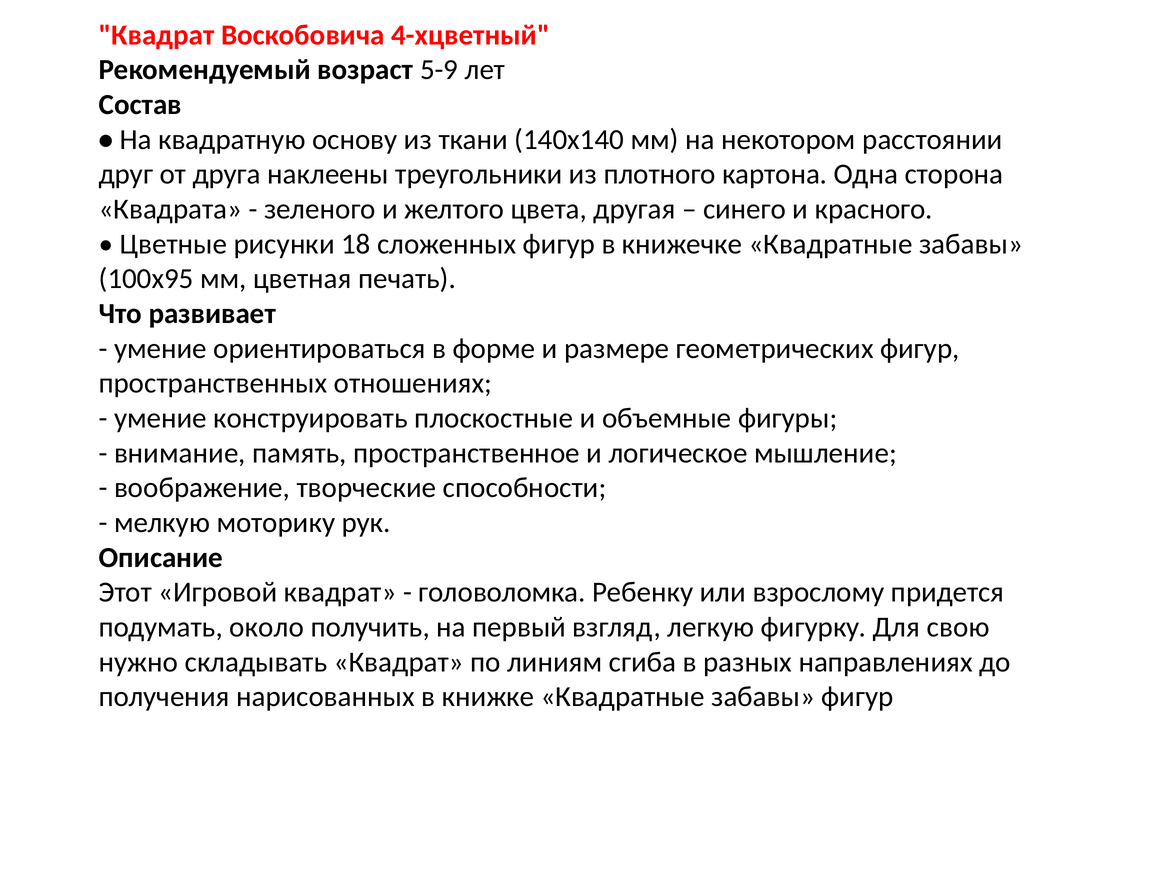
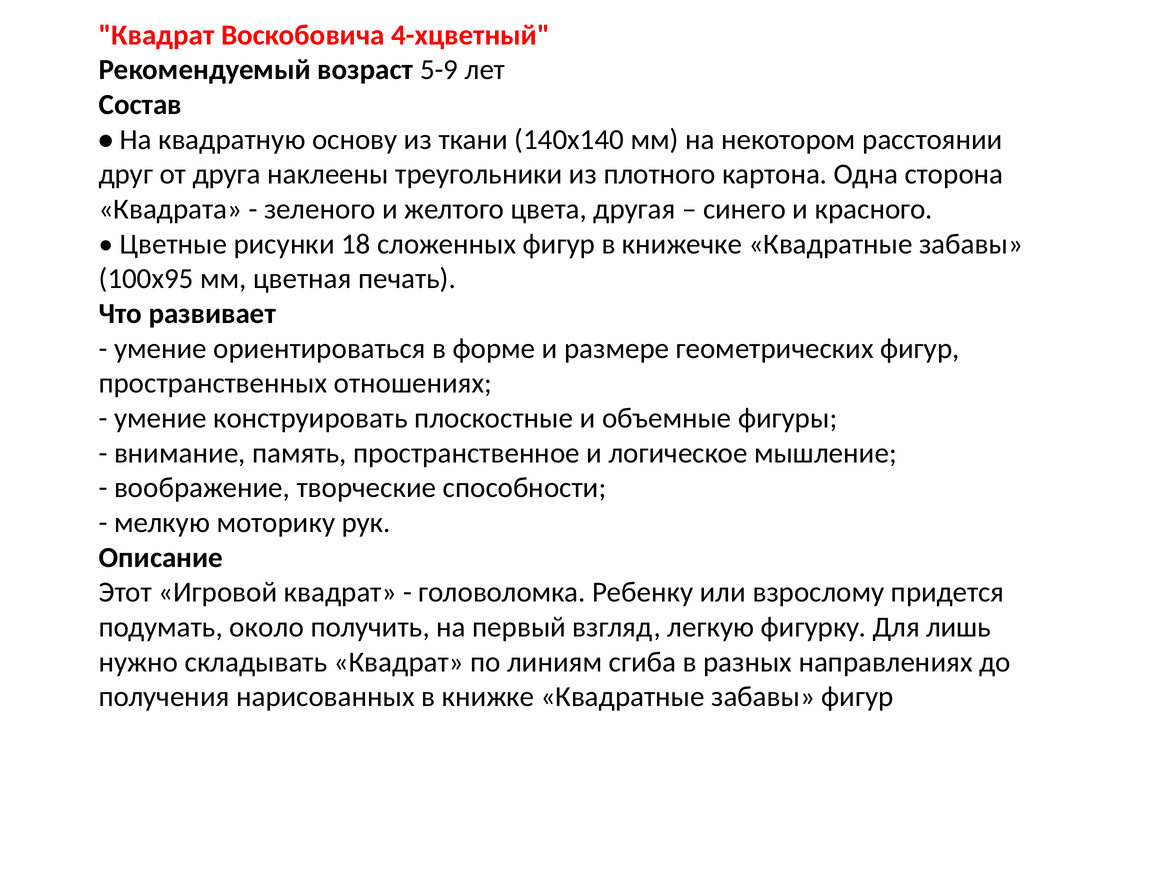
свою: свою -> лишь
